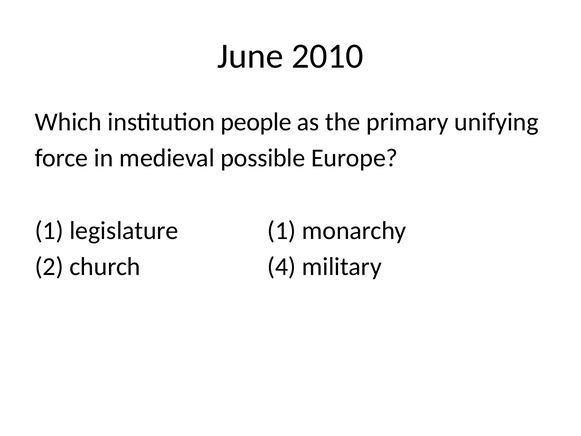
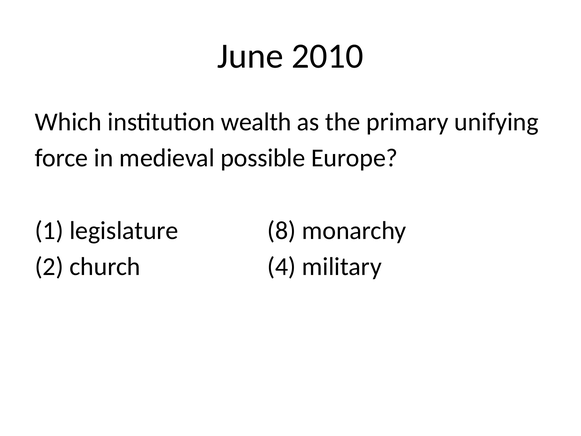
people: people -> wealth
legislature 1: 1 -> 8
